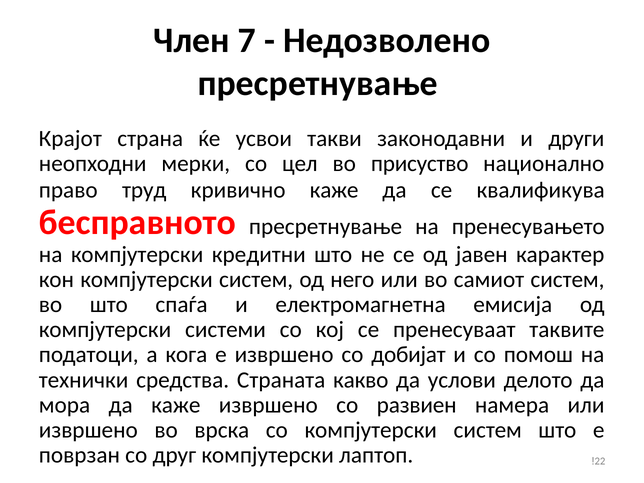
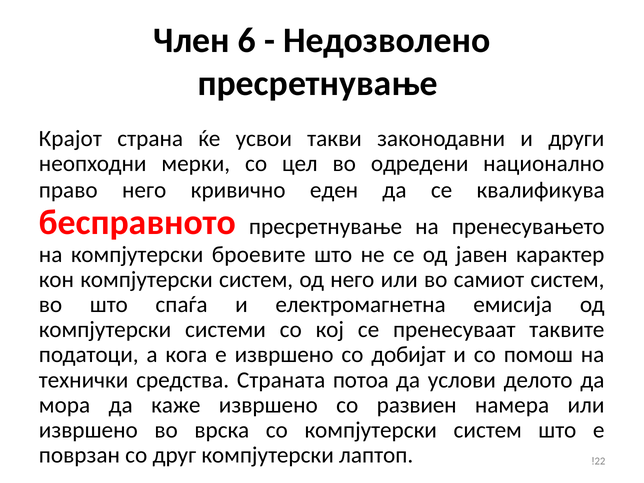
7: 7 -> 6
присуство: присуство -> одредени
право труд: труд -> него
кривично каже: каже -> еден
кредитни: кредитни -> броевите
какво: какво -> потоа
